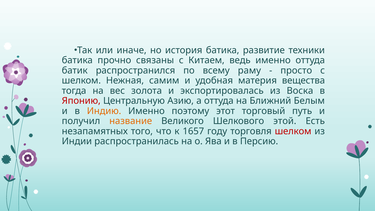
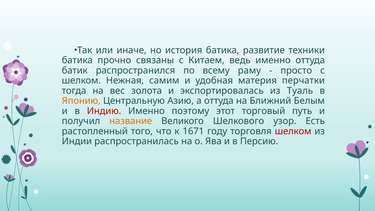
вещества: вещества -> перчатки
Воска: Воска -> Туаль
Японию colour: red -> orange
Индию colour: orange -> red
этой: этой -> узор
незапамятных: незапамятных -> растопленный
1657: 1657 -> 1671
